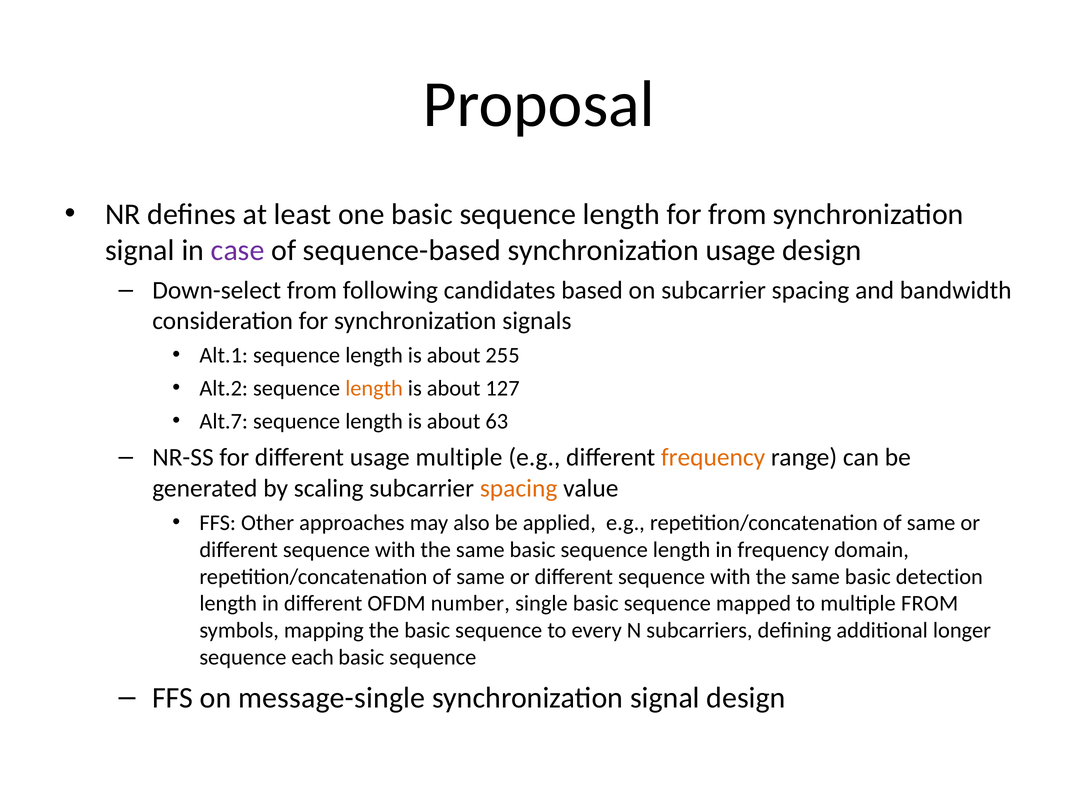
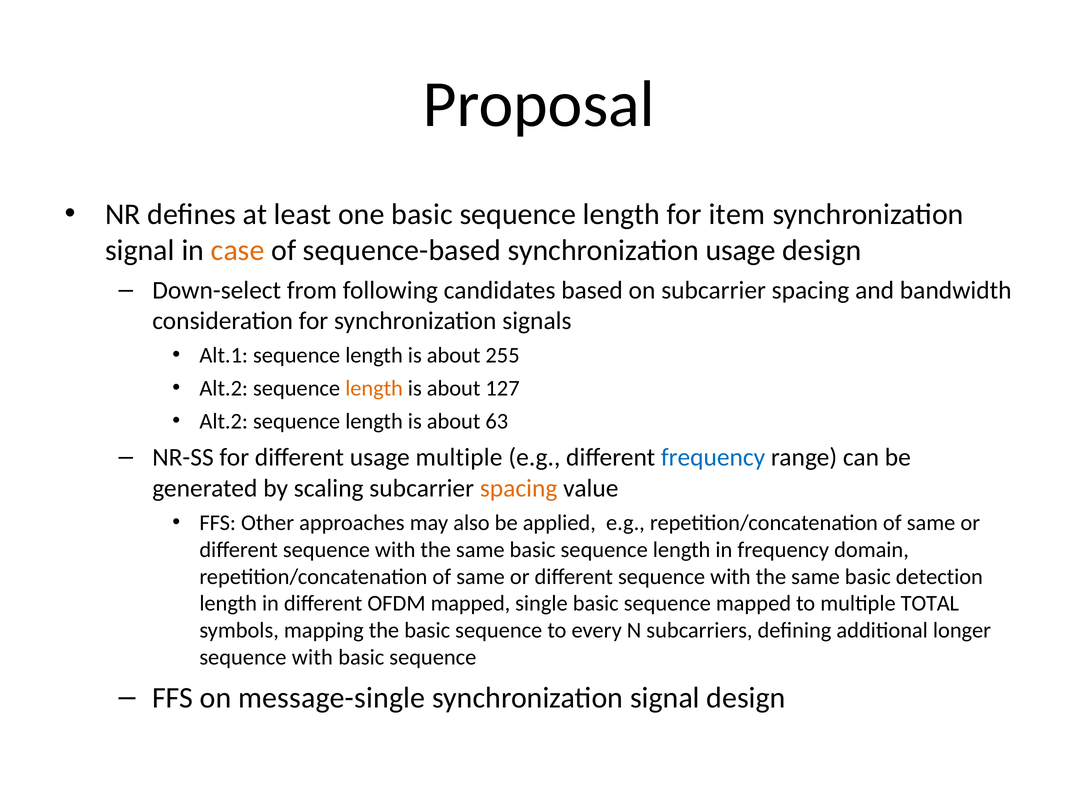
for from: from -> item
case colour: purple -> orange
Alt.7 at (224, 421): Alt.7 -> Alt.2
frequency at (713, 457) colour: orange -> blue
OFDM number: number -> mapped
multiple FROM: FROM -> TOTAL
each at (313, 657): each -> with
